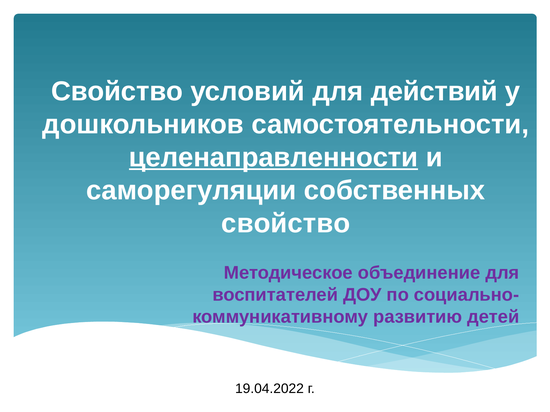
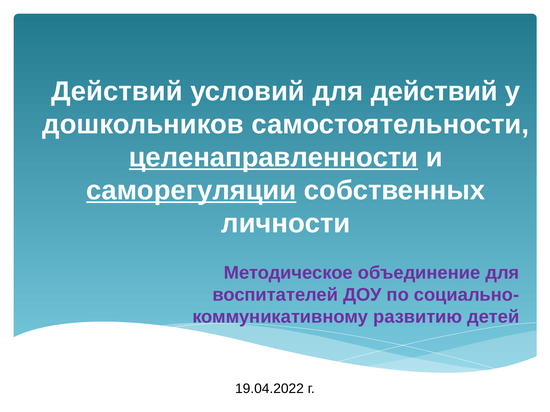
Свойство at (117, 92): Свойство -> Действий
саморегуляции underline: none -> present
свойство at (286, 224): свойство -> личности
